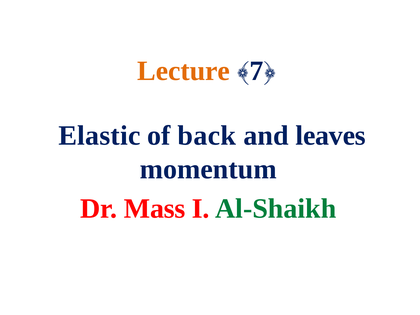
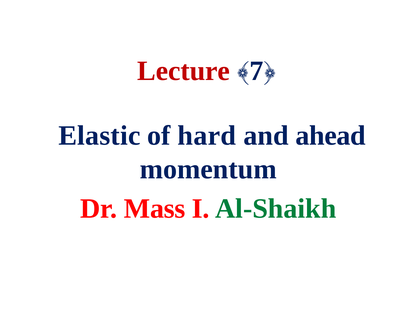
Lecture colour: orange -> red
back: back -> hard
leaves: leaves -> ahead
